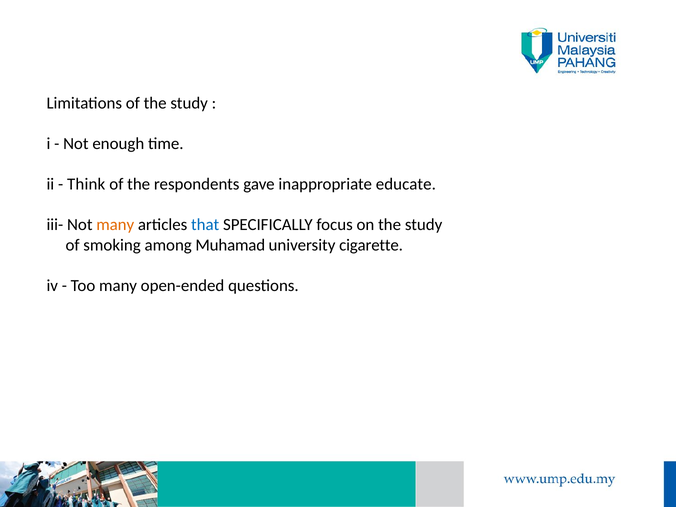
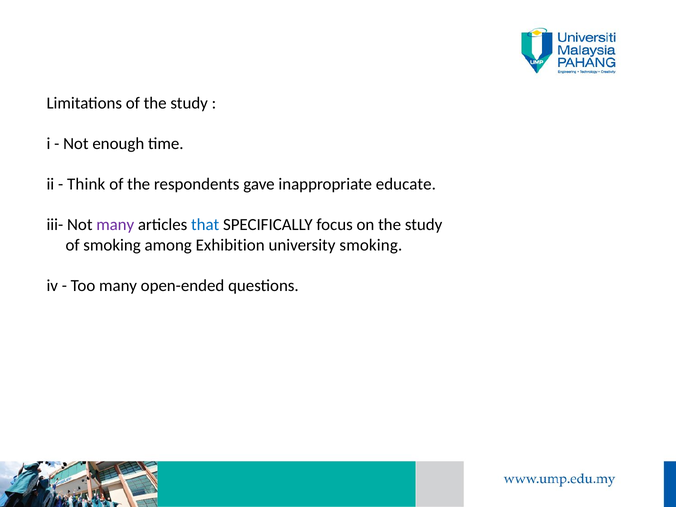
many at (115, 225) colour: orange -> purple
Muhamad: Muhamad -> Exhibition
university cigarette: cigarette -> smoking
